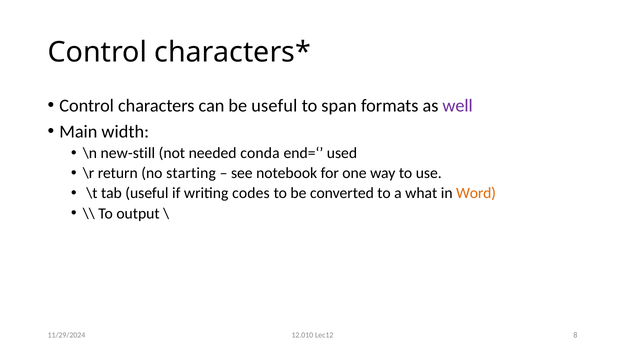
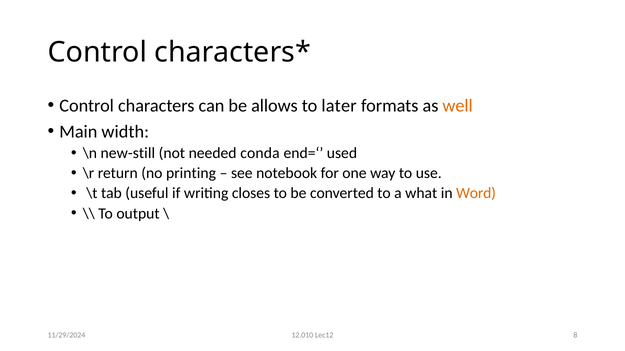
be useful: useful -> allows
span: span -> later
well colour: purple -> orange
starting: starting -> printing
codes: codes -> closes
